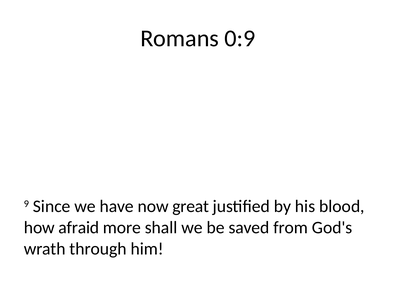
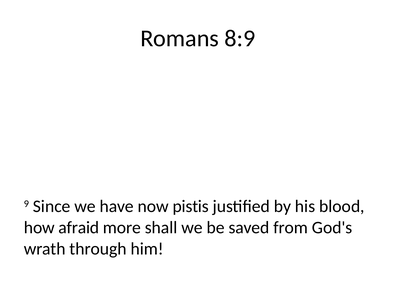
0:9: 0:9 -> 8:9
great: great -> pistis
